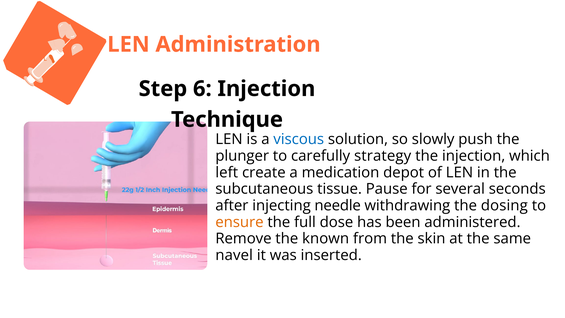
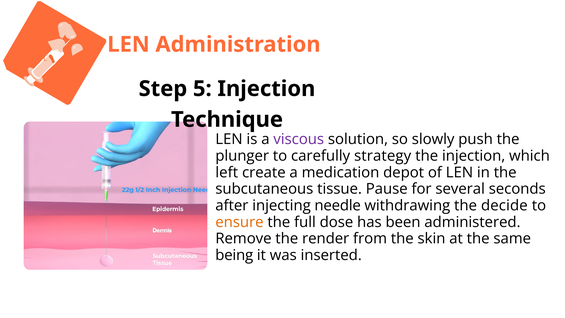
6: 6 -> 5
viscous colour: blue -> purple
dosing: dosing -> decide
known: known -> render
navel: navel -> being
